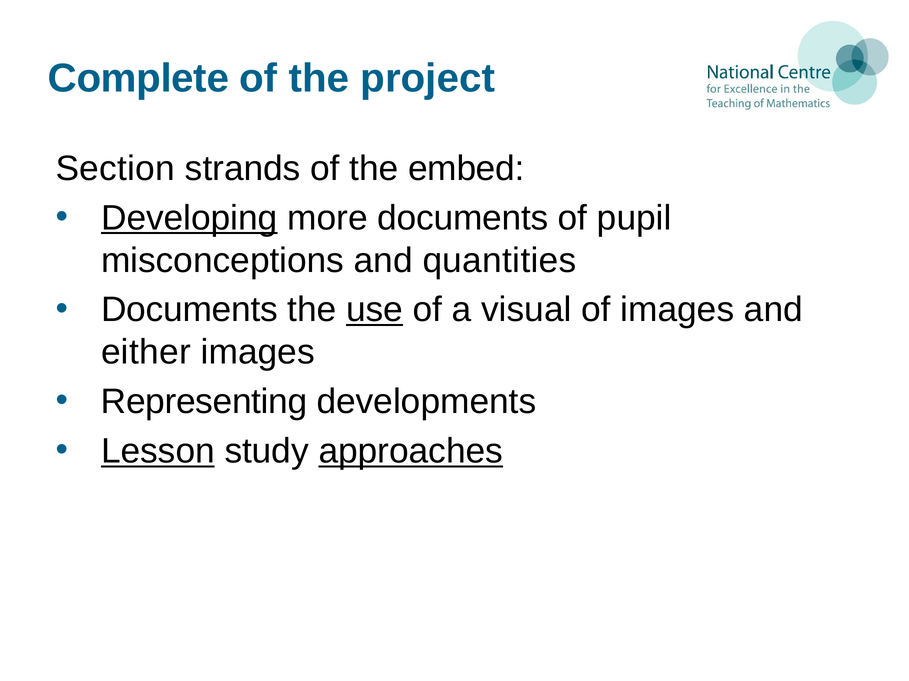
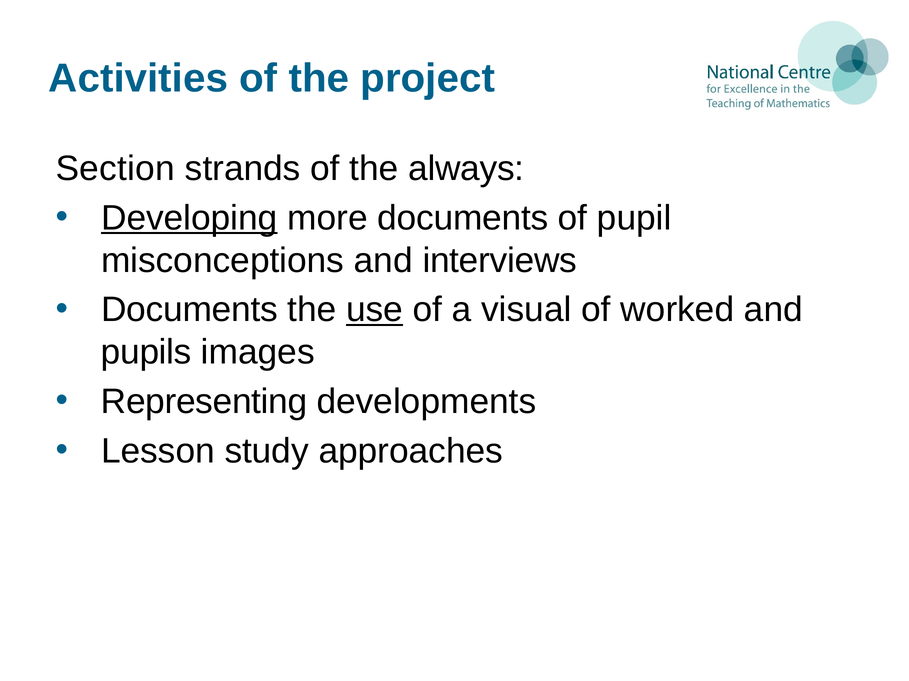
Complete: Complete -> Activities
embed: embed -> always
quantities: quantities -> interviews
of images: images -> worked
either: either -> pupils
Lesson underline: present -> none
approaches underline: present -> none
